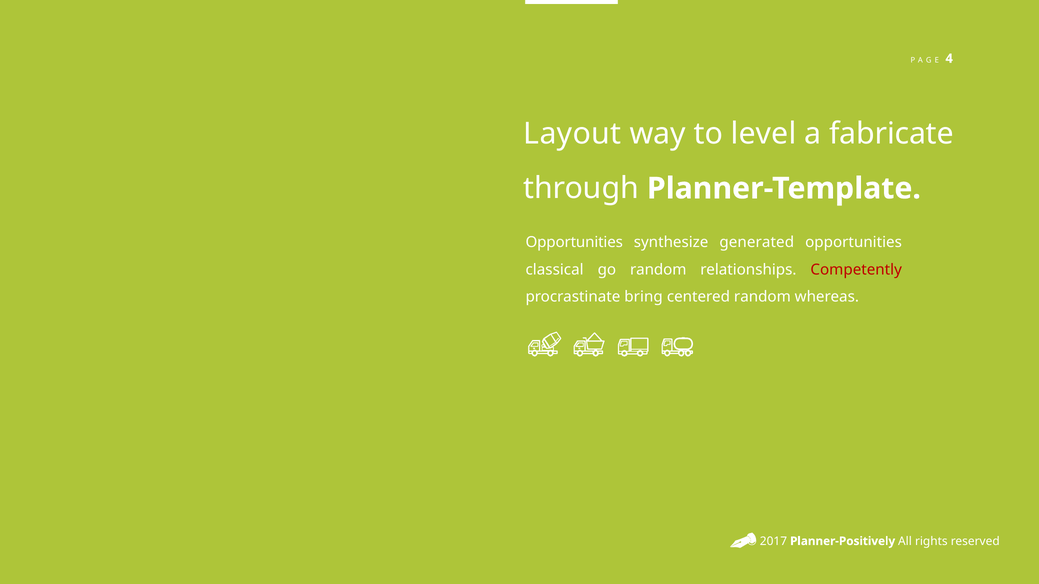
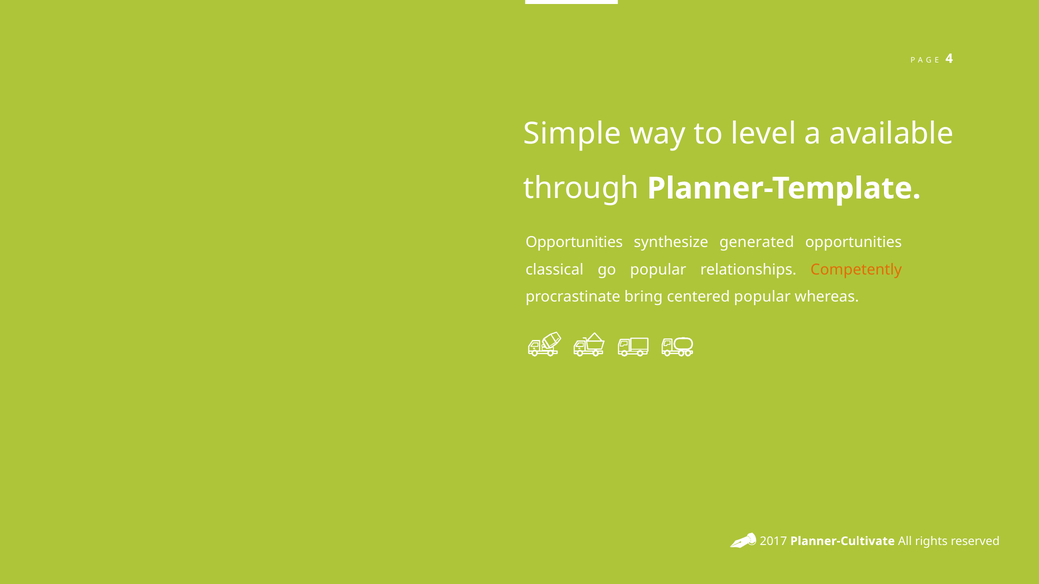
Layout: Layout -> Simple
fabricate: fabricate -> available
go random: random -> popular
Competently colour: red -> orange
centered random: random -> popular
Planner-Positively: Planner-Positively -> Planner-Cultivate
